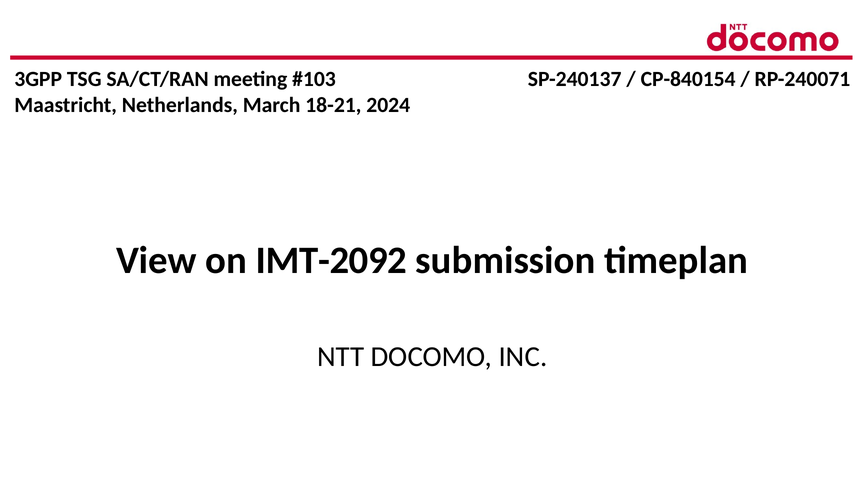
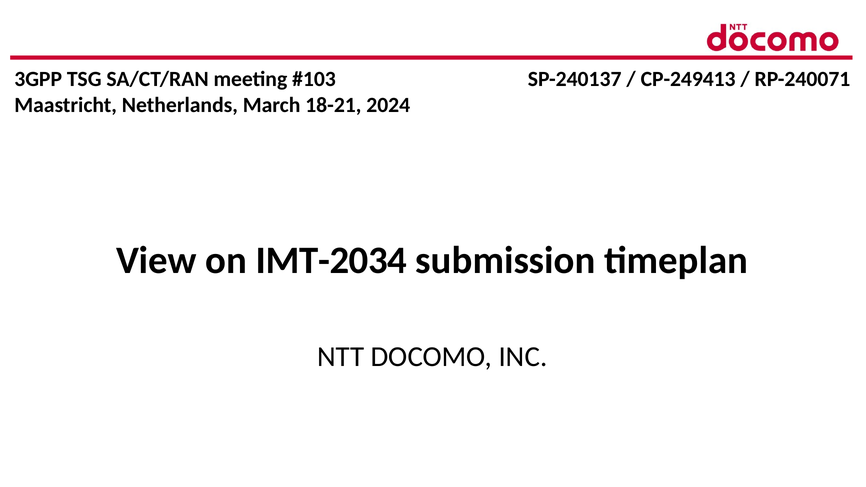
CP-840154: CP-840154 -> CP-249413
IMT-2092: IMT-2092 -> IMT-2034
